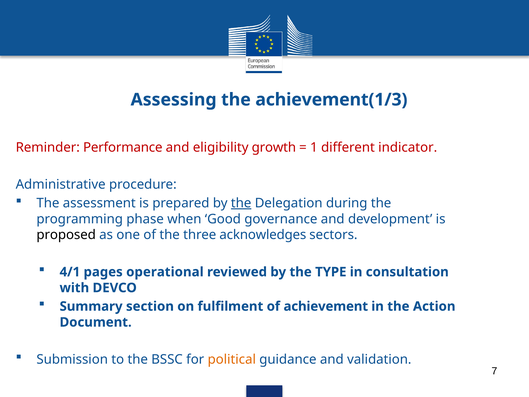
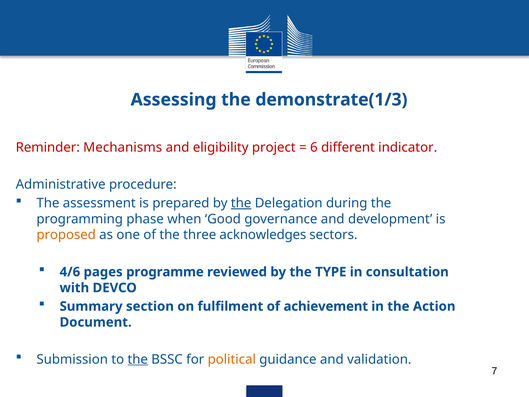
achievement(1/3: achievement(1/3 -> demonstrate(1/3
Performance: Performance -> Mechanisms
growth: growth -> project
1: 1 -> 6
proposed colour: black -> orange
4/1: 4/1 -> 4/6
operational: operational -> programme
the at (138, 359) underline: none -> present
